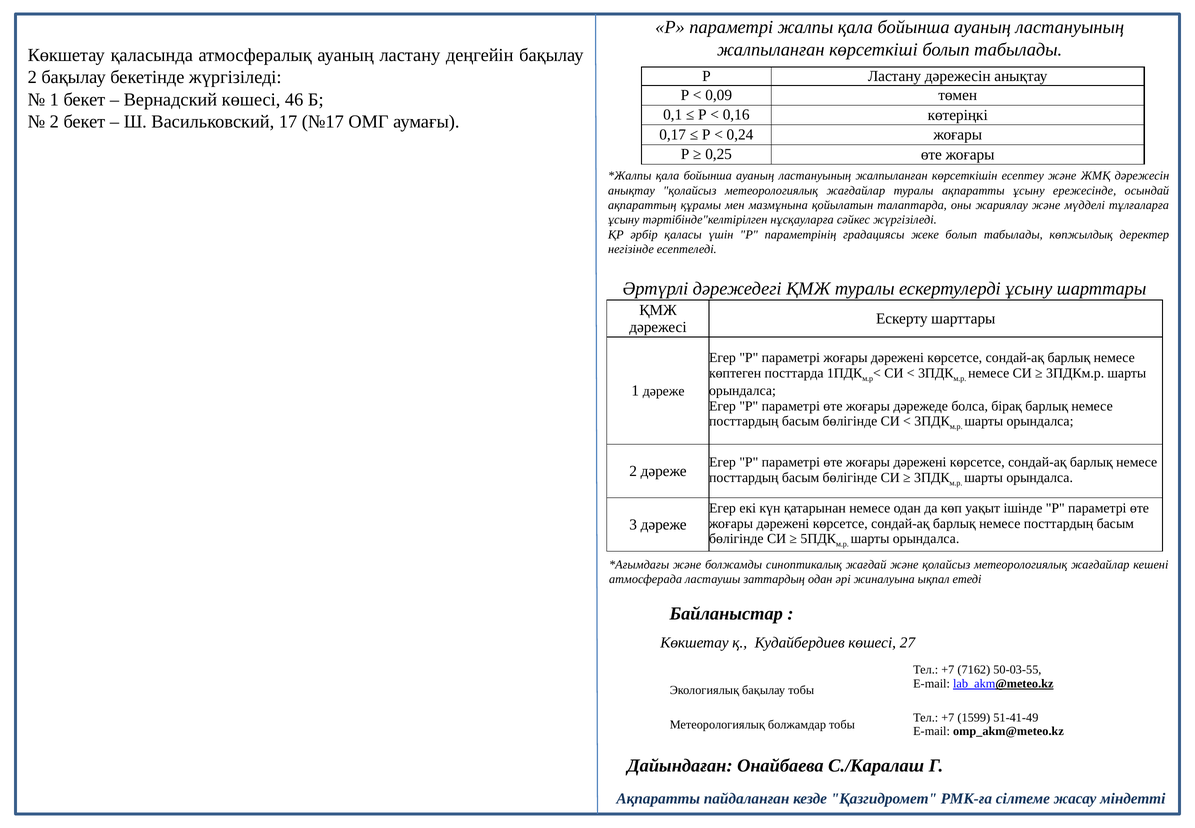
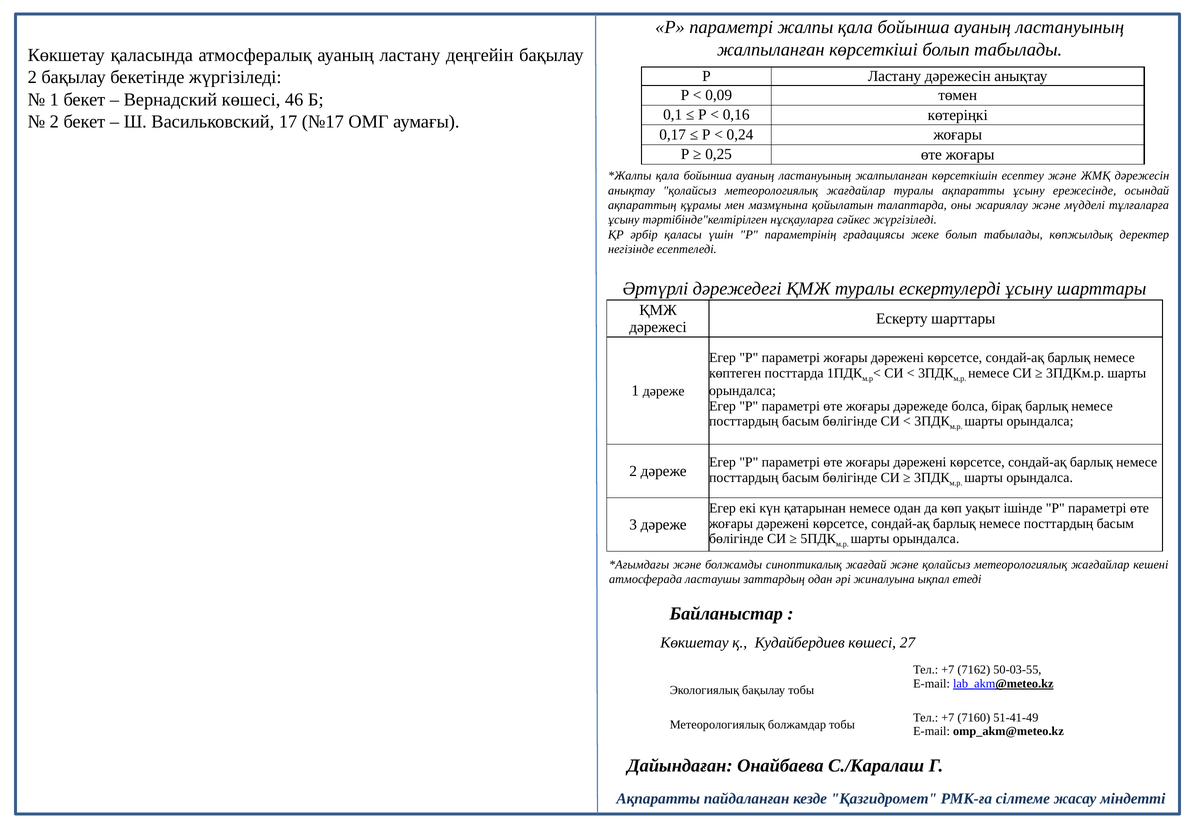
1599: 1599 -> 7160
